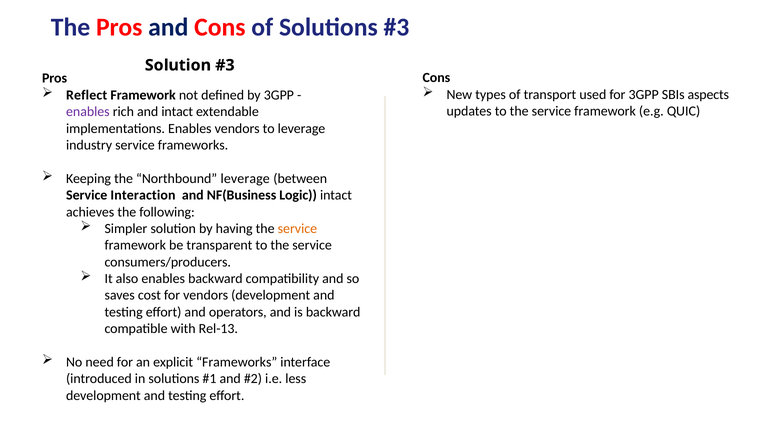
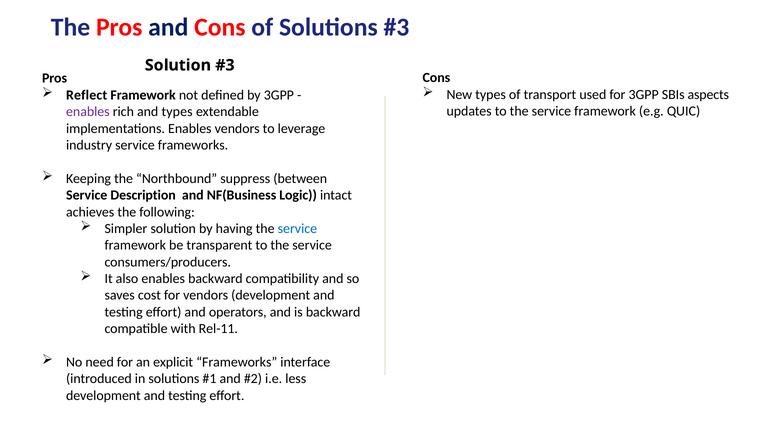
and intact: intact -> types
Northbound leverage: leverage -> suppress
Interaction: Interaction -> Description
service at (297, 229) colour: orange -> blue
Rel-13: Rel-13 -> Rel-11
